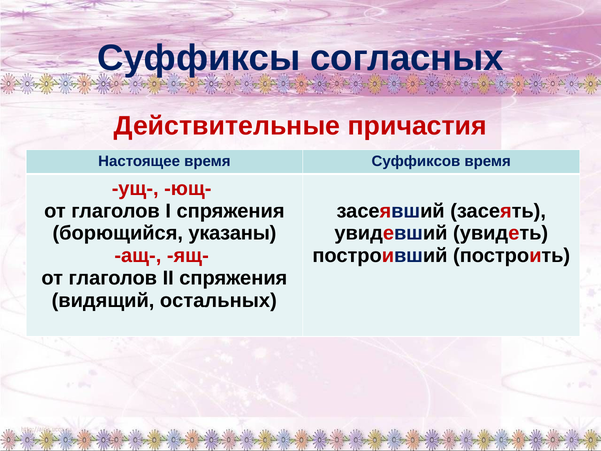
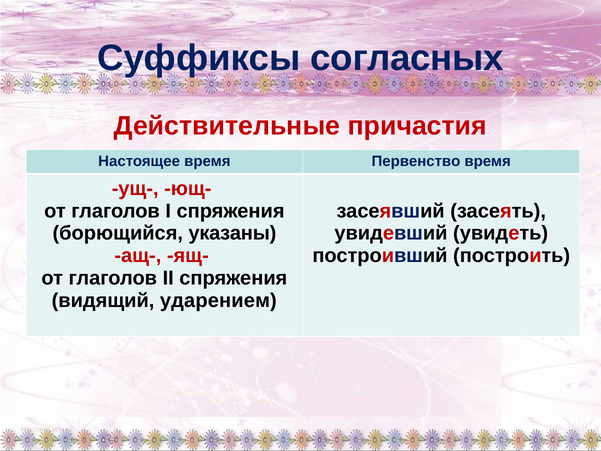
Суффиксов: Суффиксов -> Первенство
остальных: остальных -> ударением
